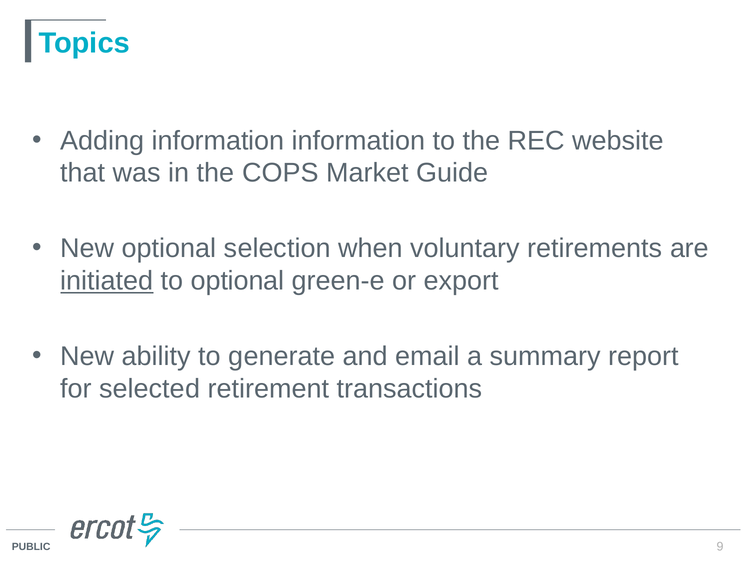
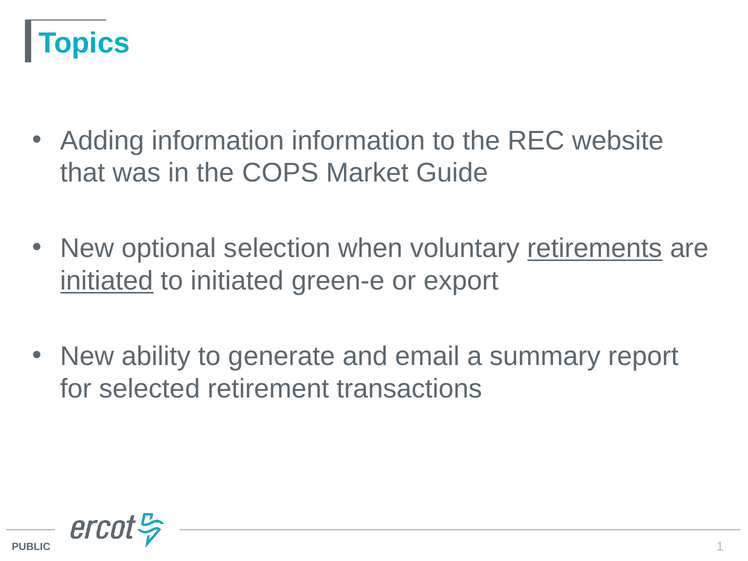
retirements underline: none -> present
to optional: optional -> initiated
9: 9 -> 1
